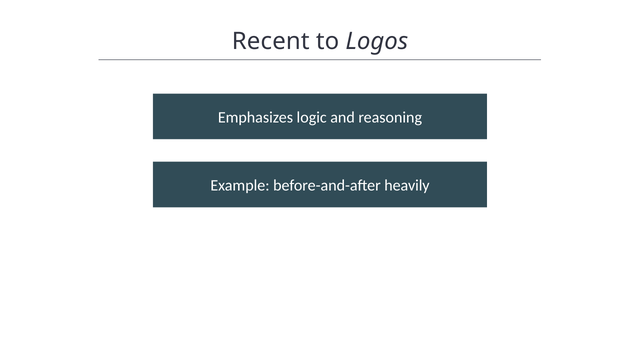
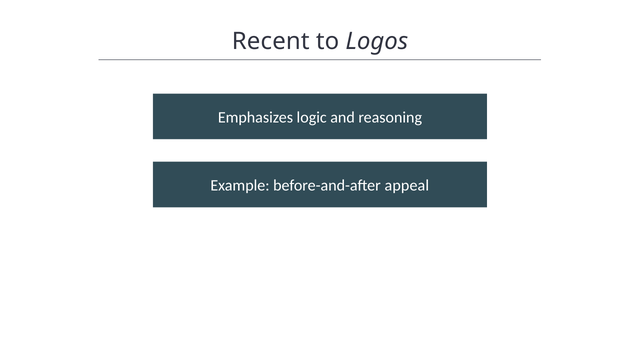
heavily: heavily -> appeal
